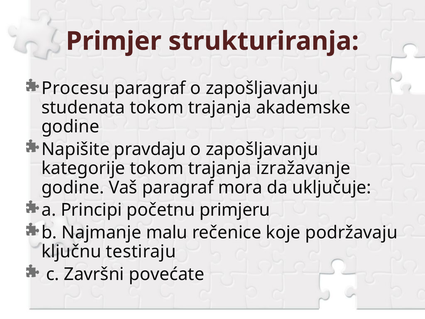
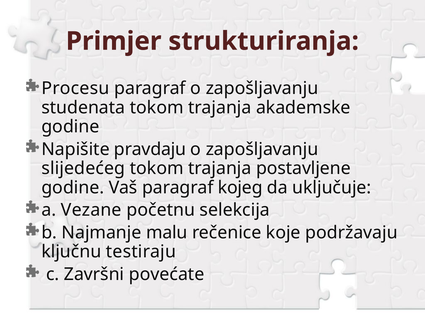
kategorije: kategorije -> slijedećeg
izražavanje: izražavanje -> postavljene
mora: mora -> kojeg
Principi: Principi -> Vezane
primjeru: primjeru -> selekcija
